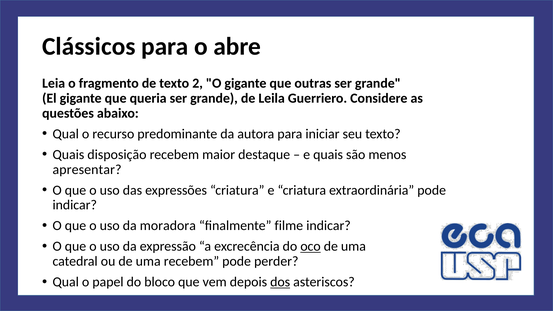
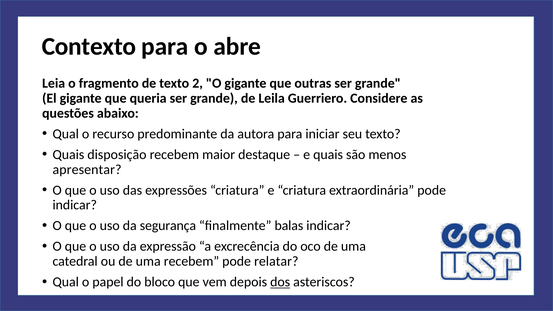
Clássicos: Clássicos -> Contexto
moradora: moradora -> segurança
filme: filme -> balas
oco underline: present -> none
perder: perder -> relatar
